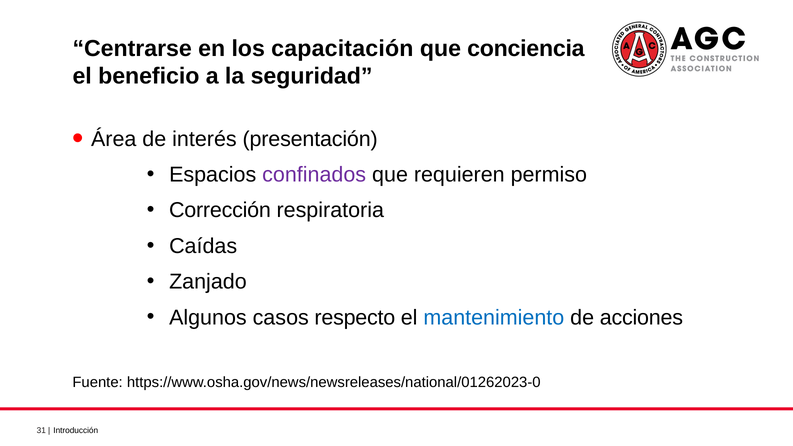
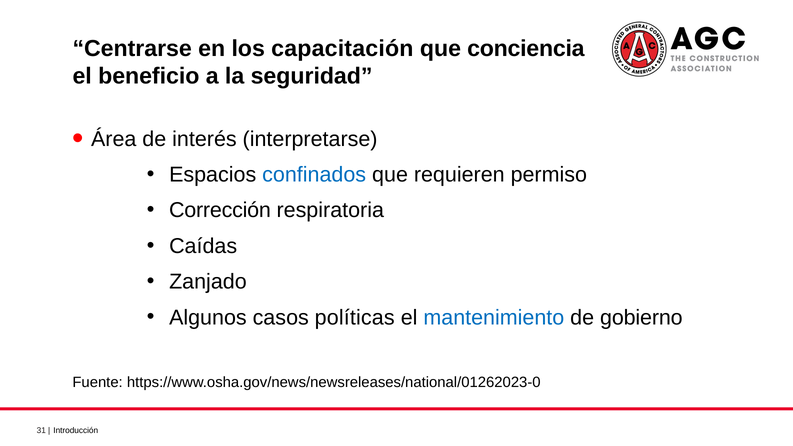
presentación: presentación -> interpretarse
confinados colour: purple -> blue
respecto: respecto -> políticas
acciones: acciones -> gobierno
